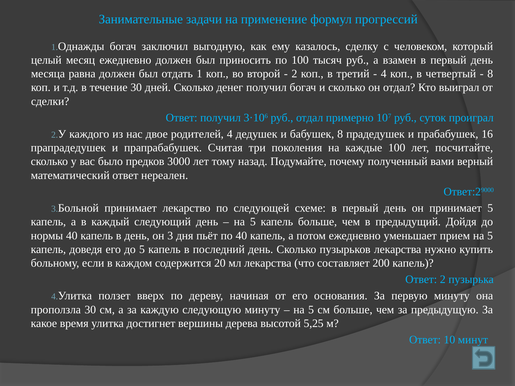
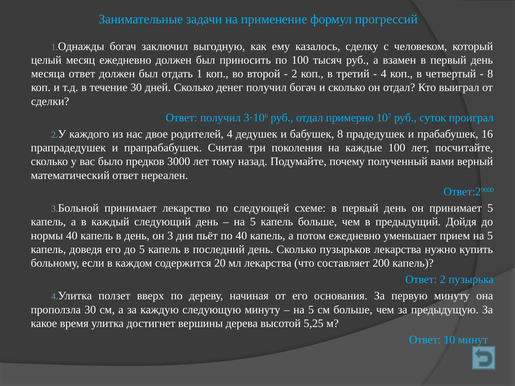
месяца равна: равна -> ответ
